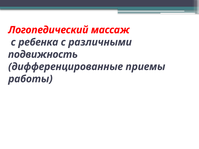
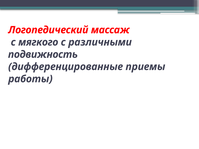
ребенка: ребенка -> мягкого
